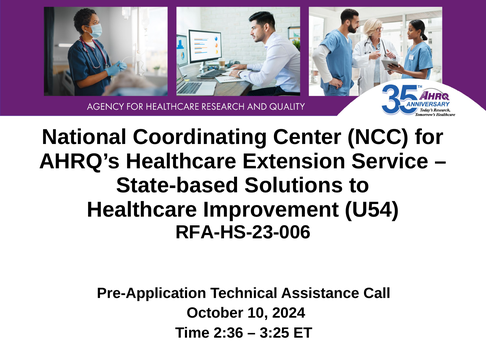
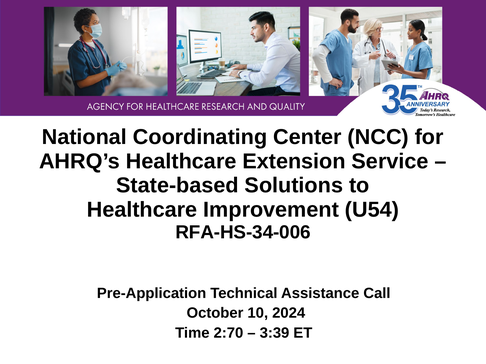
RFA-HS-23-006: RFA-HS-23-006 -> RFA-HS-34-006
2:36: 2:36 -> 2:70
3:25: 3:25 -> 3:39
